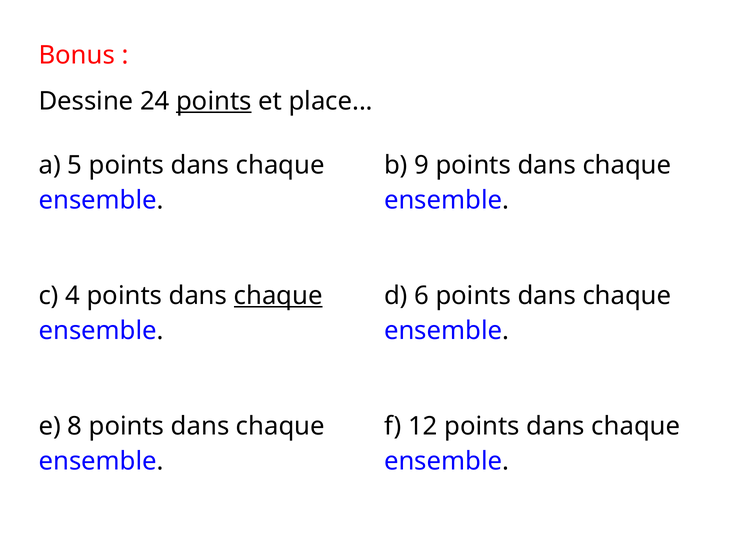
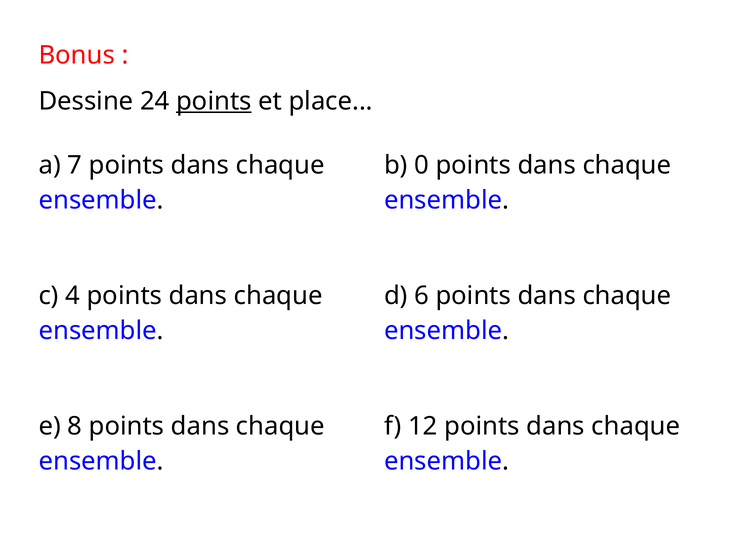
5: 5 -> 7
9: 9 -> 0
chaque at (278, 296) underline: present -> none
